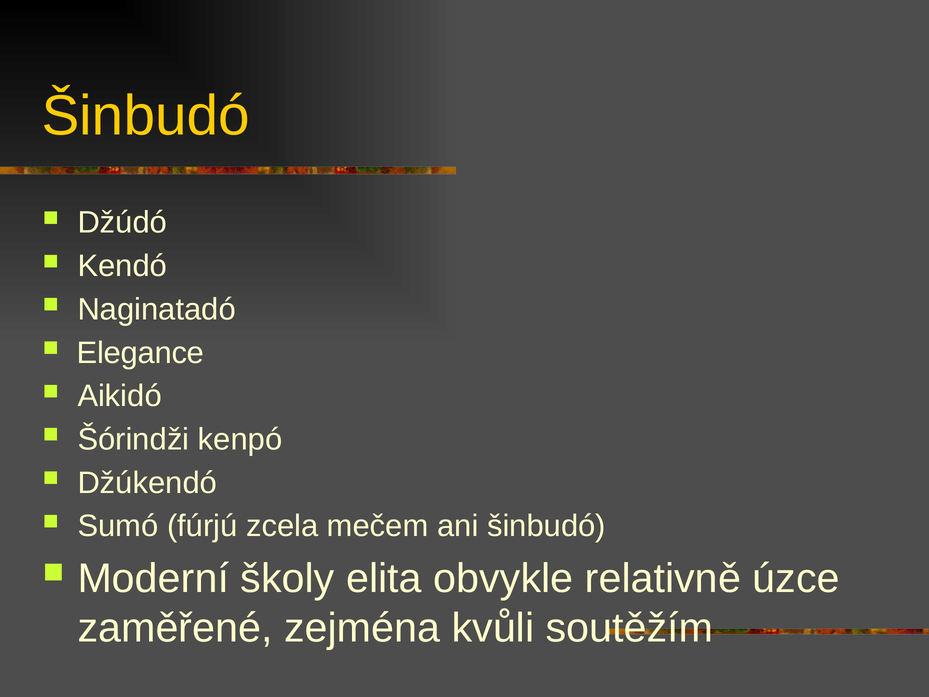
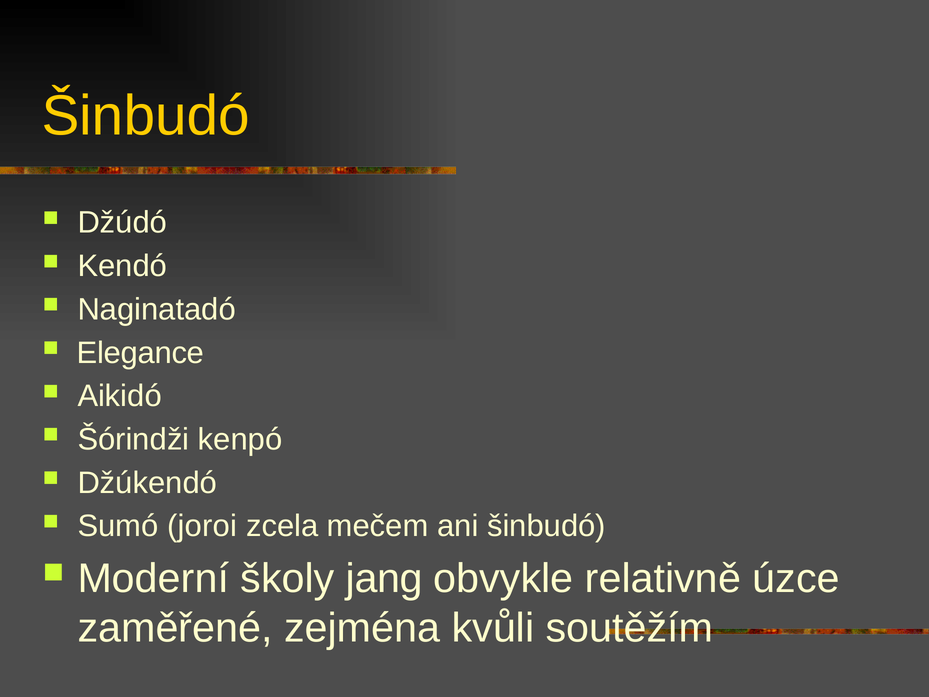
fúrjú: fúrjú -> joroi
elita: elita -> jang
